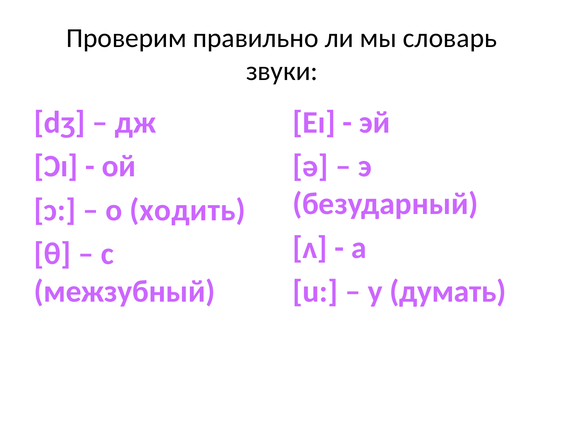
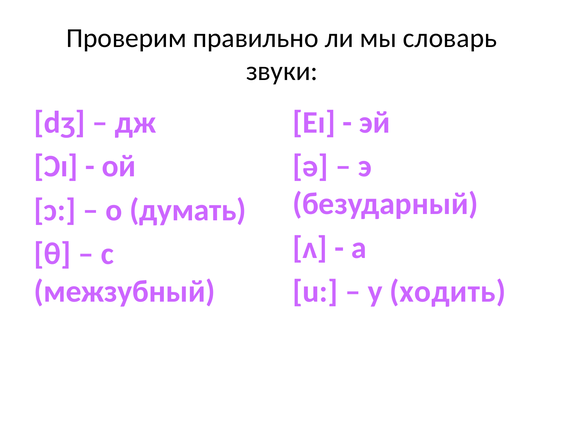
ходить: ходить -> думать
думать: думать -> ходить
